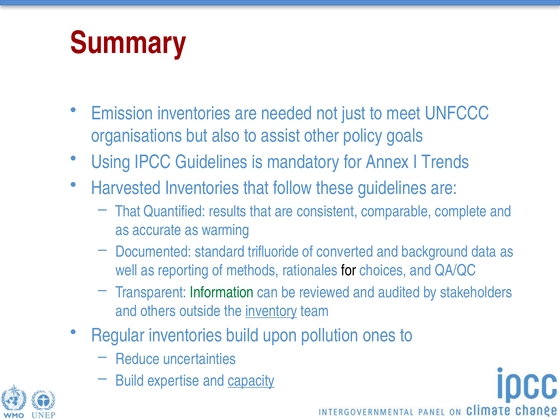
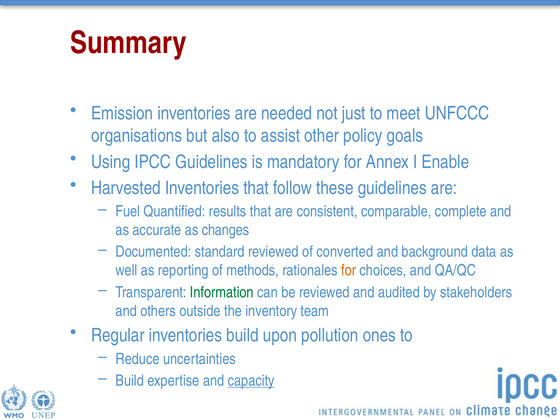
Trends: Trends -> Enable
That at (128, 211): That -> Fuel
warming: warming -> changes
standard trifluoride: trifluoride -> reviewed
for at (349, 271) colour: black -> orange
inventory underline: present -> none
